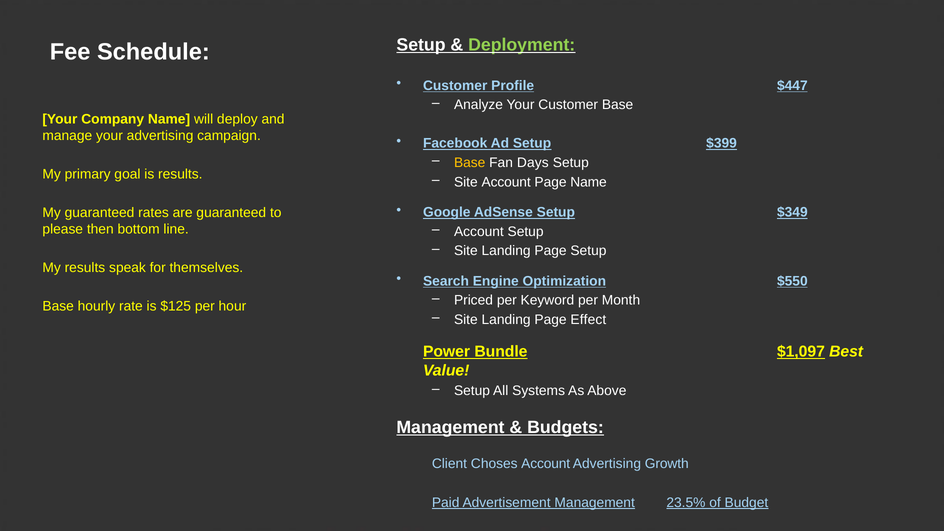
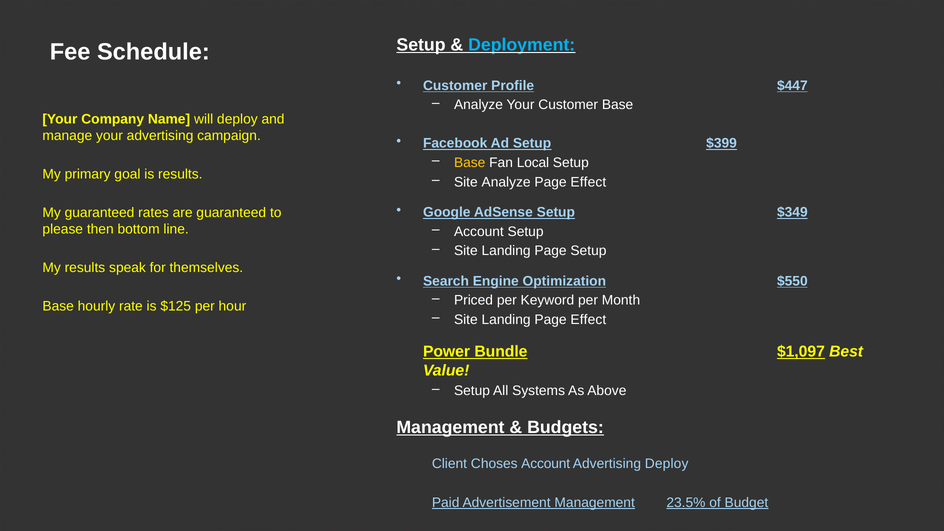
Deployment colour: light green -> light blue
Days: Days -> Local
Site Account: Account -> Analyze
Name at (589, 182): Name -> Effect
Advertising Growth: Growth -> Deploy
